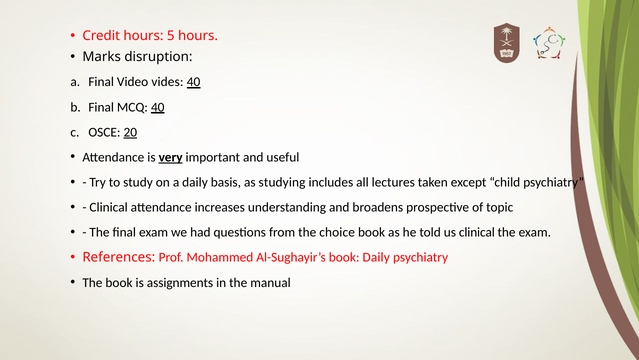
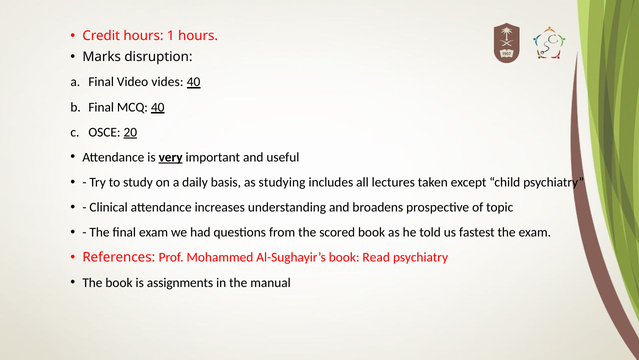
5: 5 -> 1
choice: choice -> scored
us clinical: clinical -> fastest
book Daily: Daily -> Read
